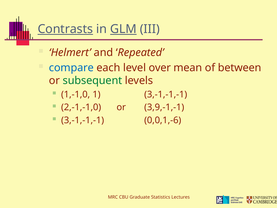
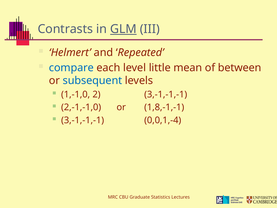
Contrasts underline: present -> none
over: over -> little
subsequent colour: green -> blue
1: 1 -> 2
3,9,-1,-1: 3,9,-1,-1 -> 1,8,-1,-1
0,0,1,-6: 0,0,1,-6 -> 0,0,1,-4
